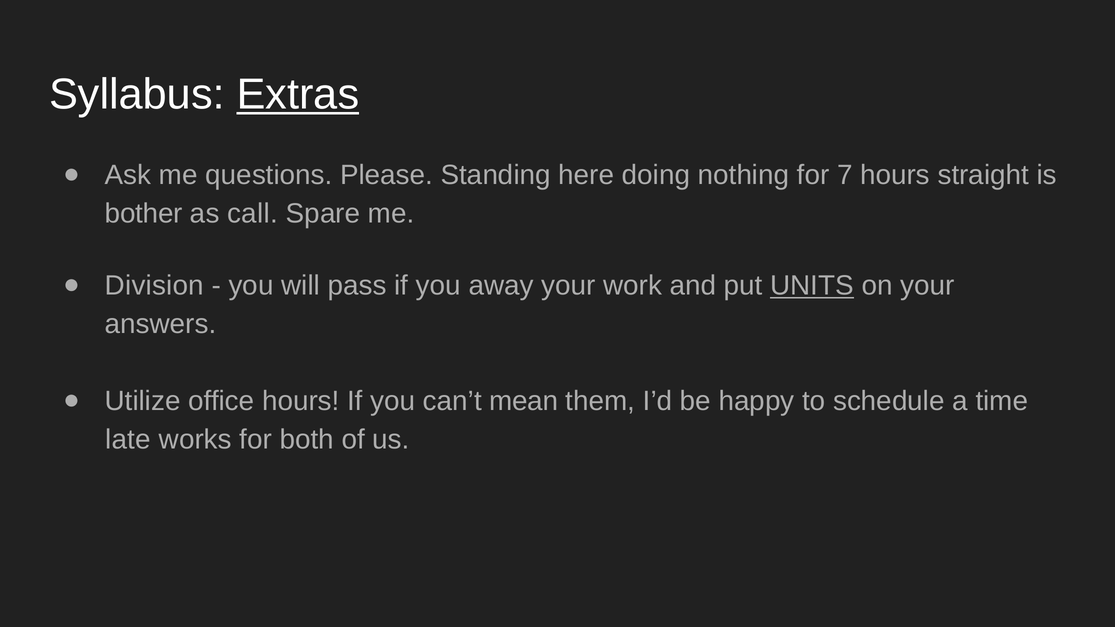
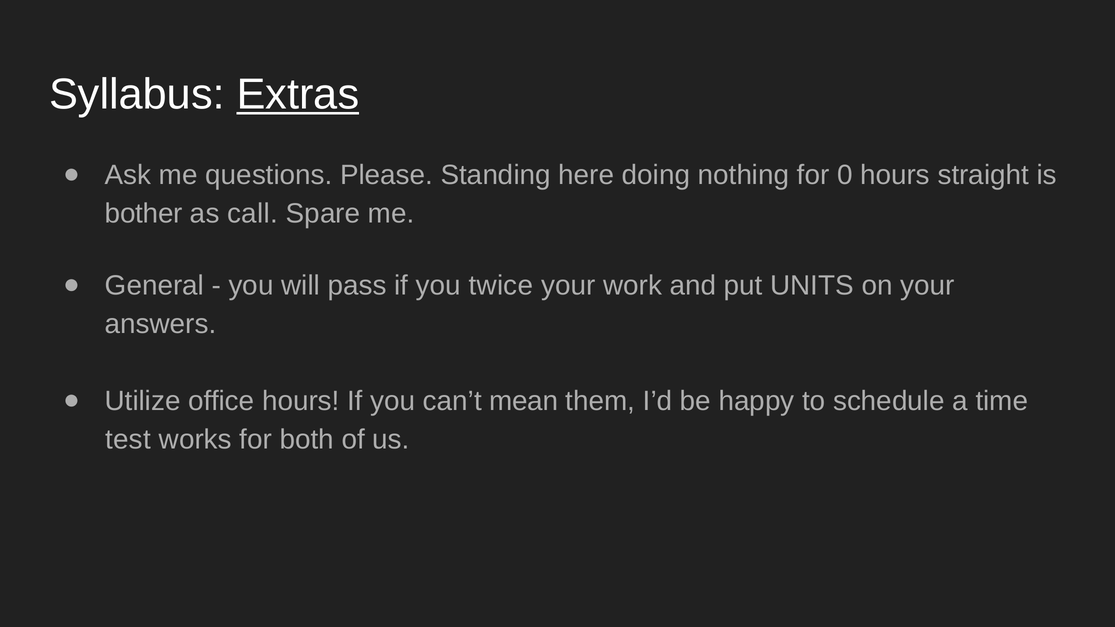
7: 7 -> 0
Division: Division -> General
away: away -> twice
UNITS underline: present -> none
late: late -> test
